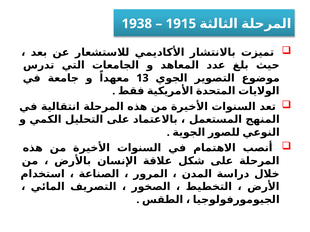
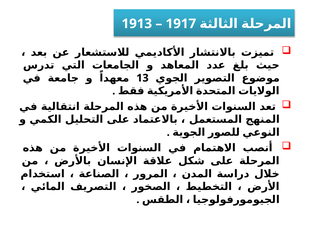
1938: 1938 -> 1913
1915: 1915 -> 1917
